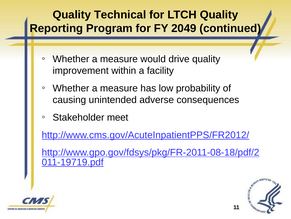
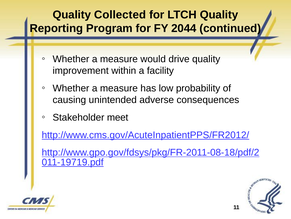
Technical: Technical -> Collected
2049: 2049 -> 2044
